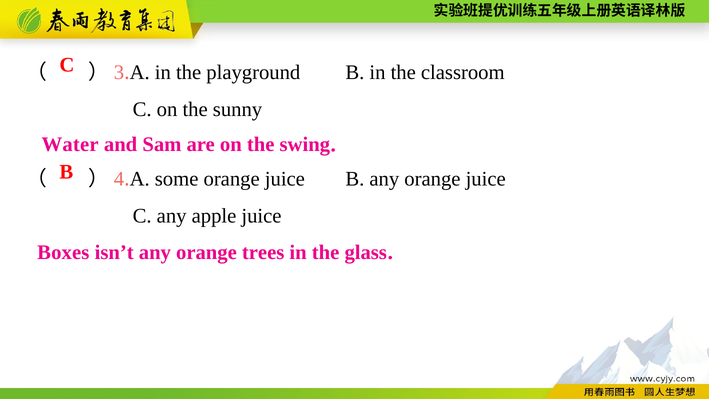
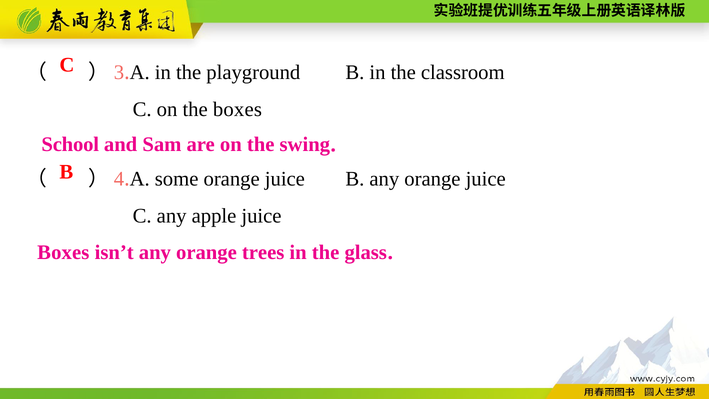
the sunny: sunny -> boxes
Water: Water -> School
